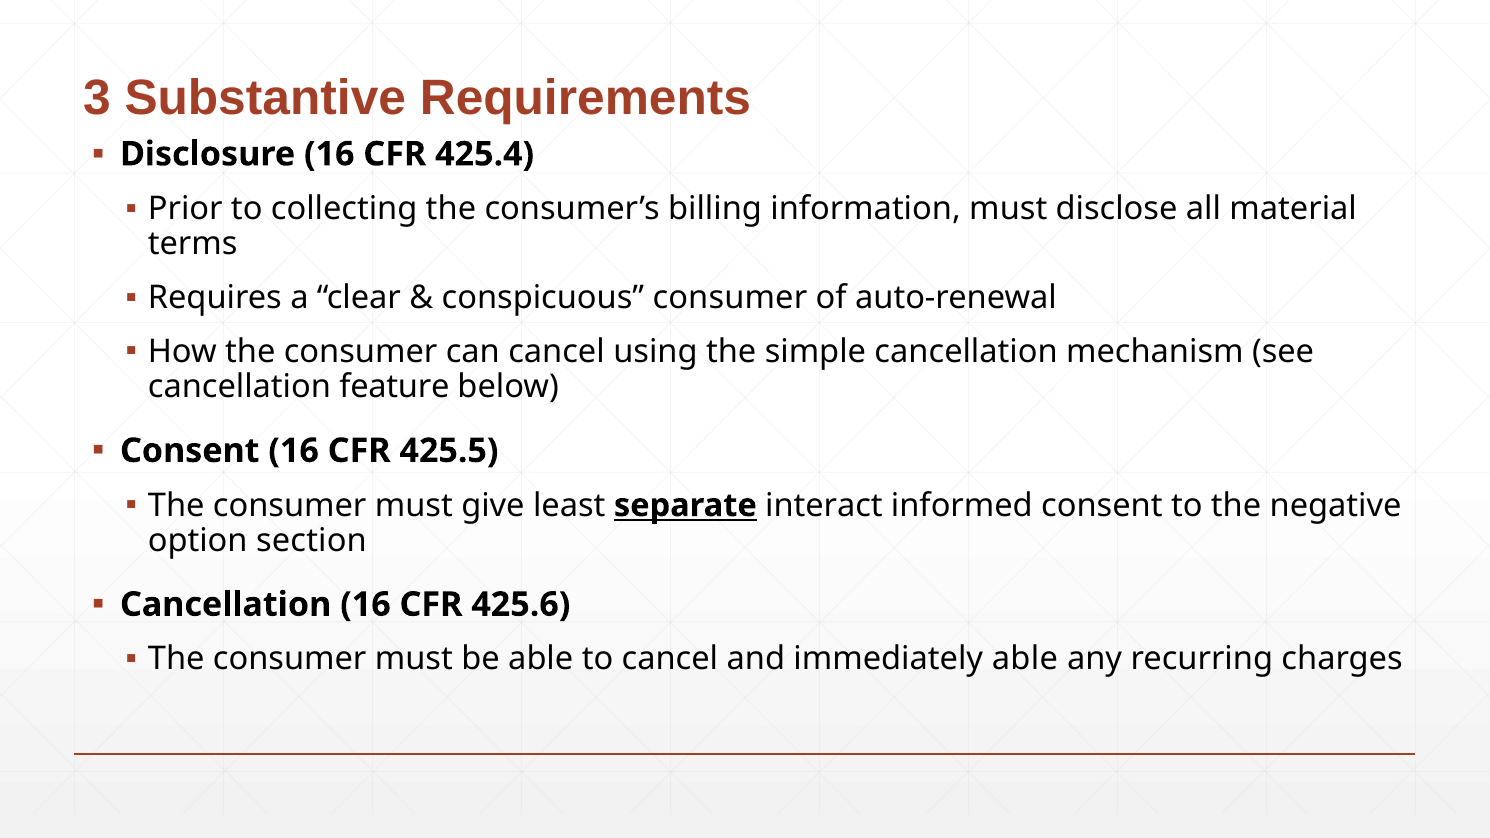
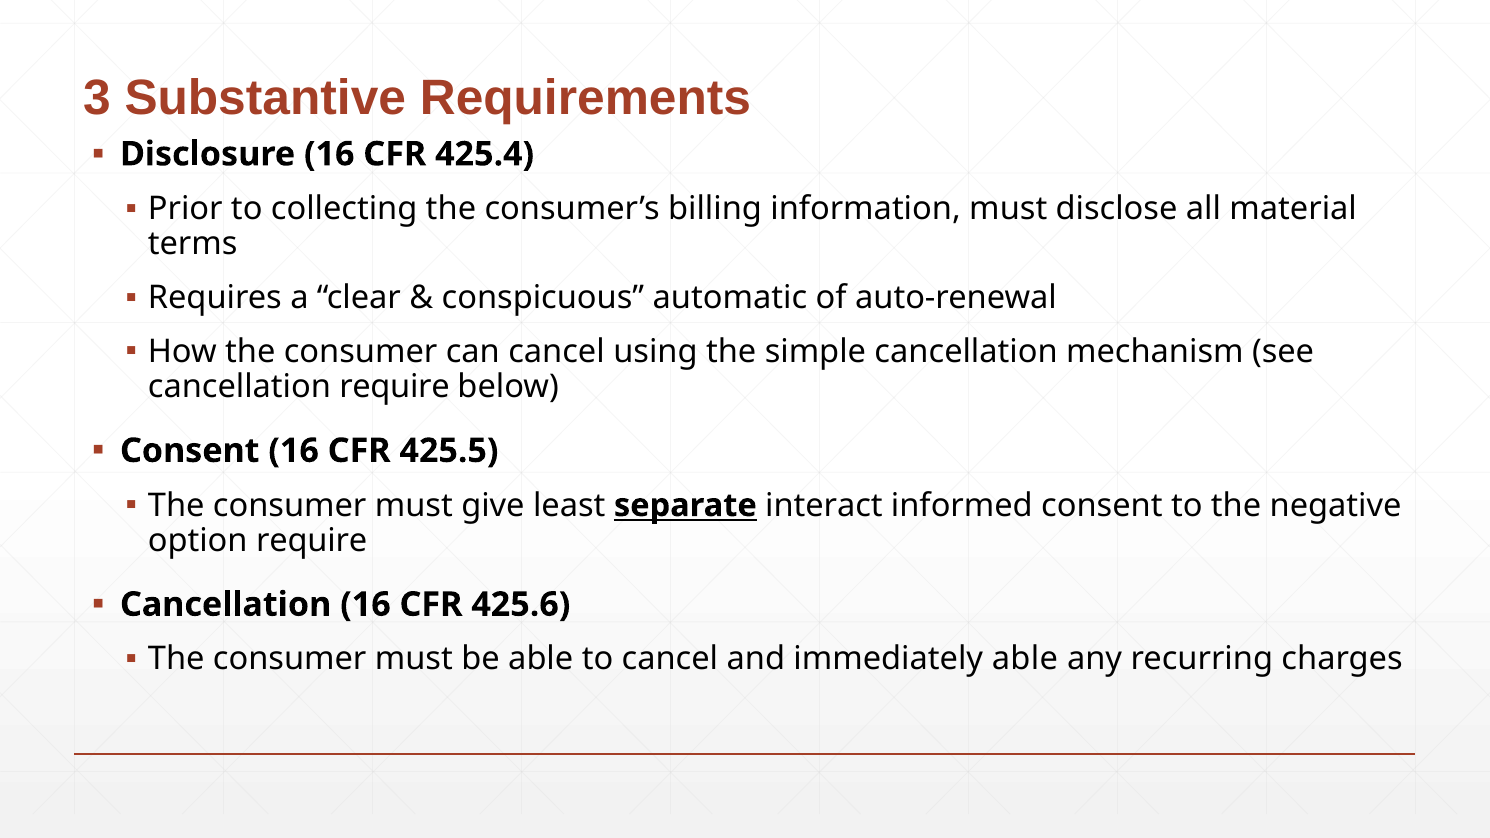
conspicuous consumer: consumer -> automatic
cancellation feature: feature -> require
option section: section -> require
